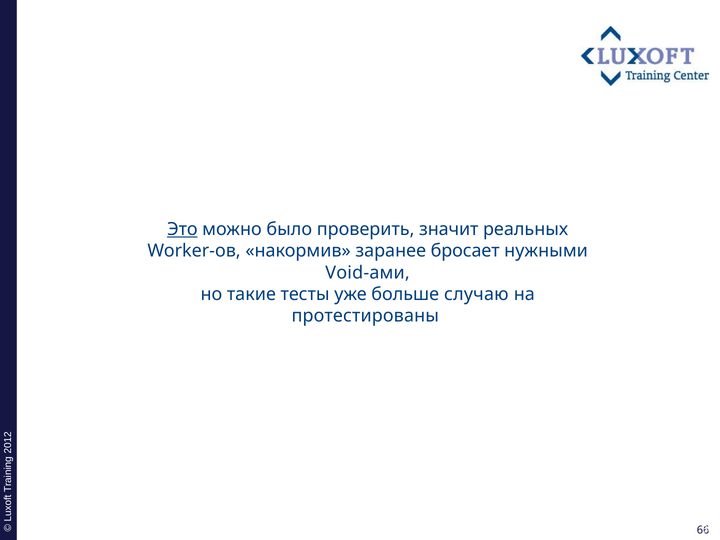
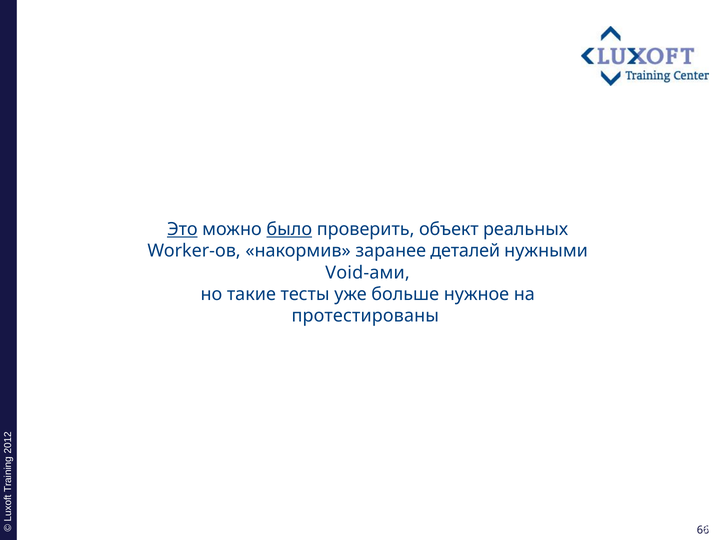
было underline: none -> present
значит: значит -> объект
бросает: бросает -> деталей
случаю: случаю -> нужное
